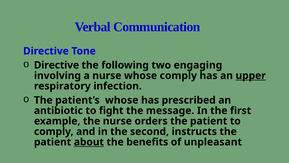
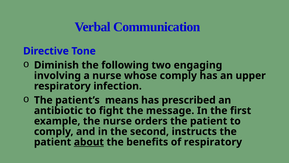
Directive at (56, 65): Directive -> Diminish
upper underline: present -> none
patient’s whose: whose -> means
of unpleasant: unpleasant -> respiratory
